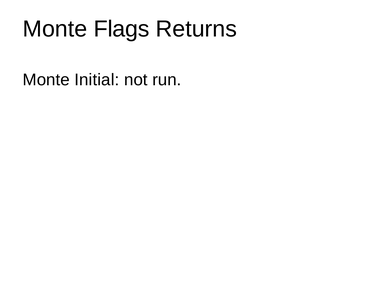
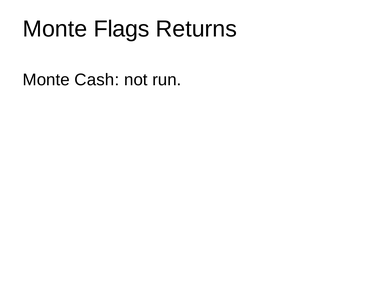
Initial: Initial -> Cash
